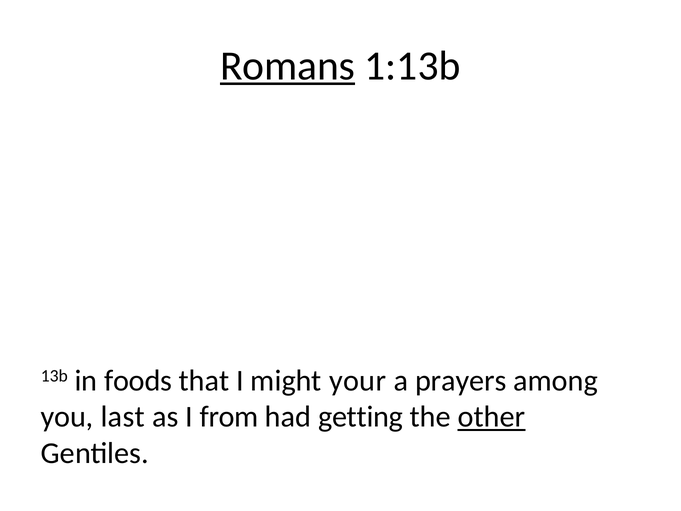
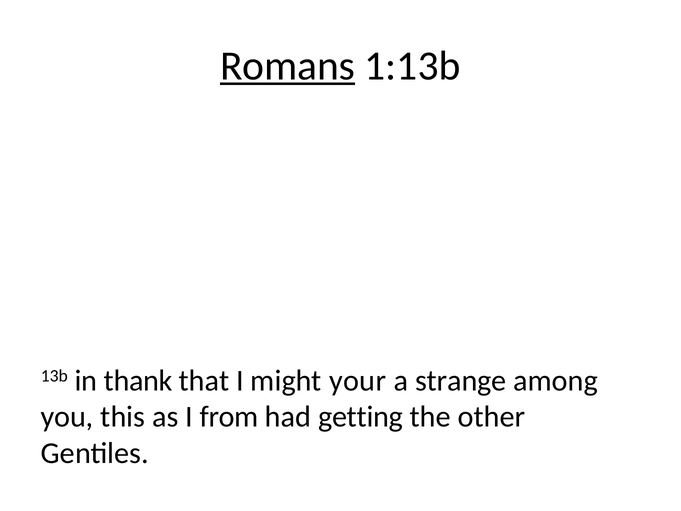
foods: foods -> thank
prayers: prayers -> strange
last: last -> this
other underline: present -> none
